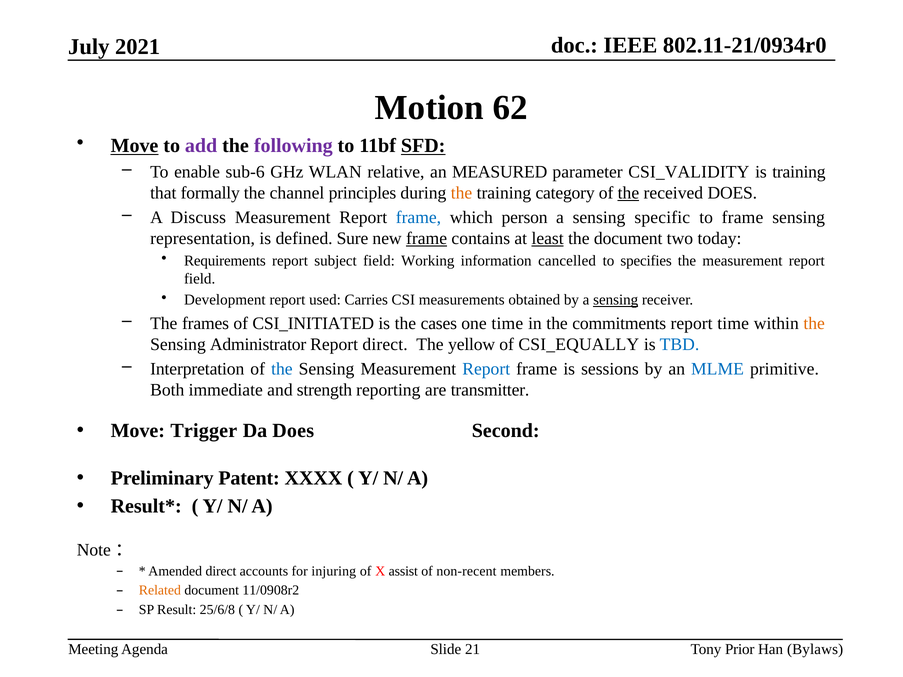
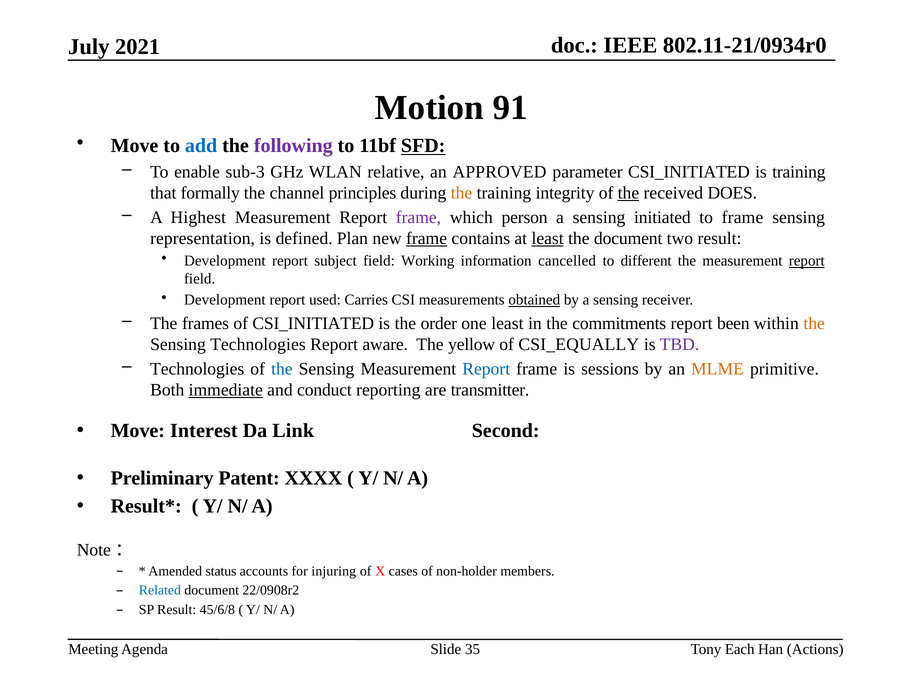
62: 62 -> 91
Move at (135, 146) underline: present -> none
add colour: purple -> blue
sub-6: sub-6 -> sub-3
MEASURED: MEASURED -> APPROVED
parameter CSI_VALIDITY: CSI_VALIDITY -> CSI_INITIATED
category: category -> integrity
Discuss: Discuss -> Highest
frame at (418, 217) colour: blue -> purple
specific: specific -> initiated
Sure: Sure -> Plan
two today: today -> result
Requirements at (225, 261): Requirements -> Development
specifies: specifies -> different
report at (807, 261) underline: none -> present
obtained underline: none -> present
sensing at (616, 300) underline: present -> none
cases: cases -> order
one time: time -> least
report time: time -> been
Sensing Administrator: Administrator -> Technologies
Report direct: direct -> aware
TBD colour: blue -> purple
Interpretation at (197, 369): Interpretation -> Technologies
MLME colour: blue -> orange
immediate underline: none -> present
strength: strength -> conduct
Trigger: Trigger -> Interest
Da Does: Does -> Link
Amended direct: direct -> status
assist: assist -> cases
non-recent: non-recent -> non-holder
Related colour: orange -> blue
11/0908r2: 11/0908r2 -> 22/0908r2
25/6/8: 25/6/8 -> 45/6/8
21: 21 -> 35
Prior: Prior -> Each
Bylaws: Bylaws -> Actions
